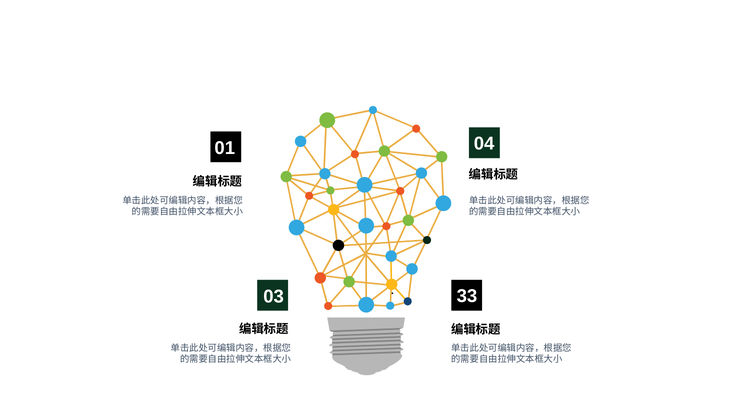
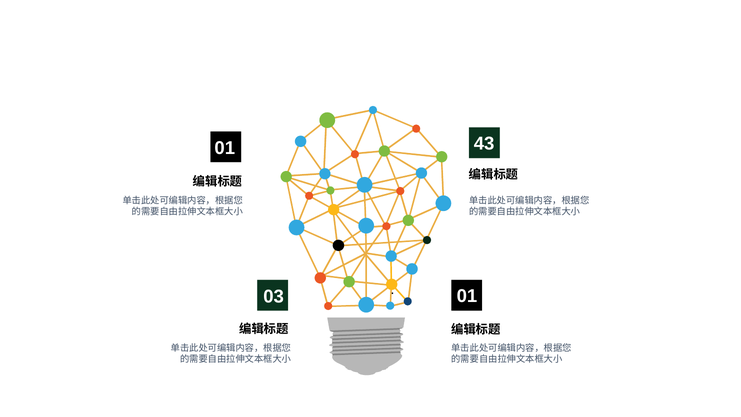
04: 04 -> 43
03 33: 33 -> 01
